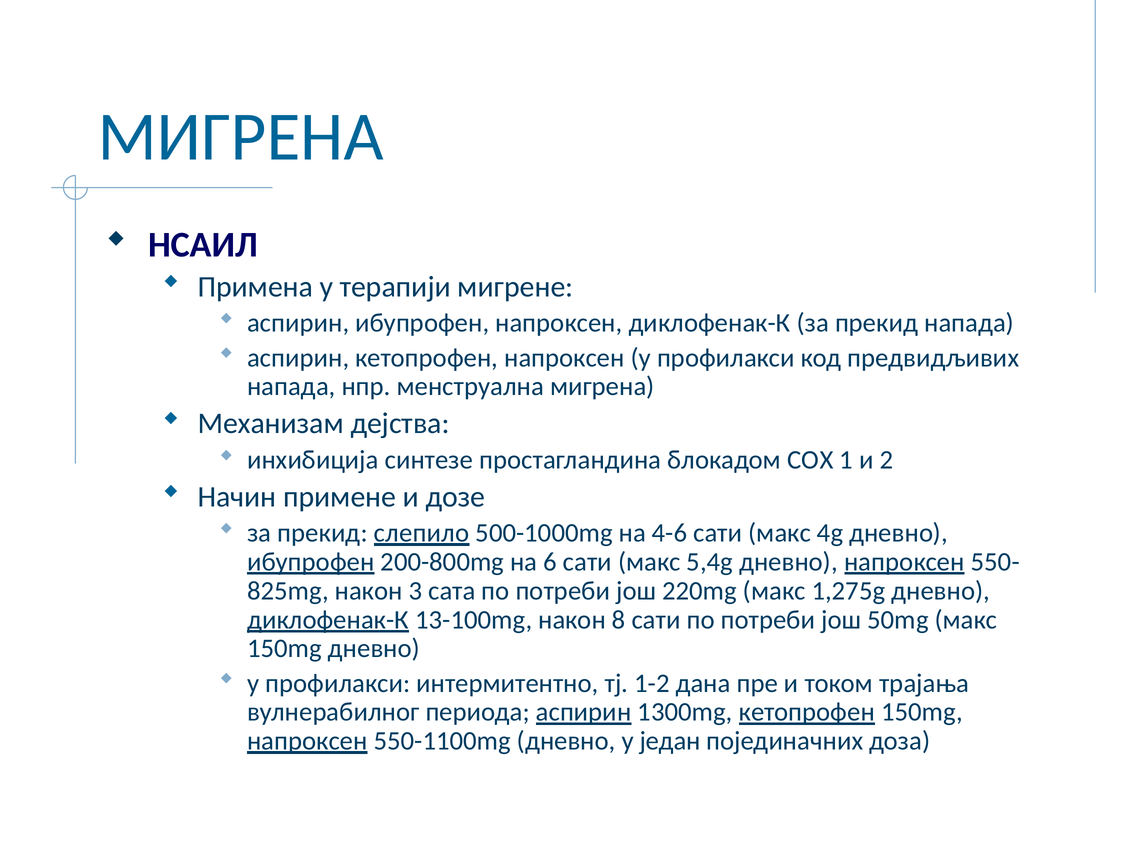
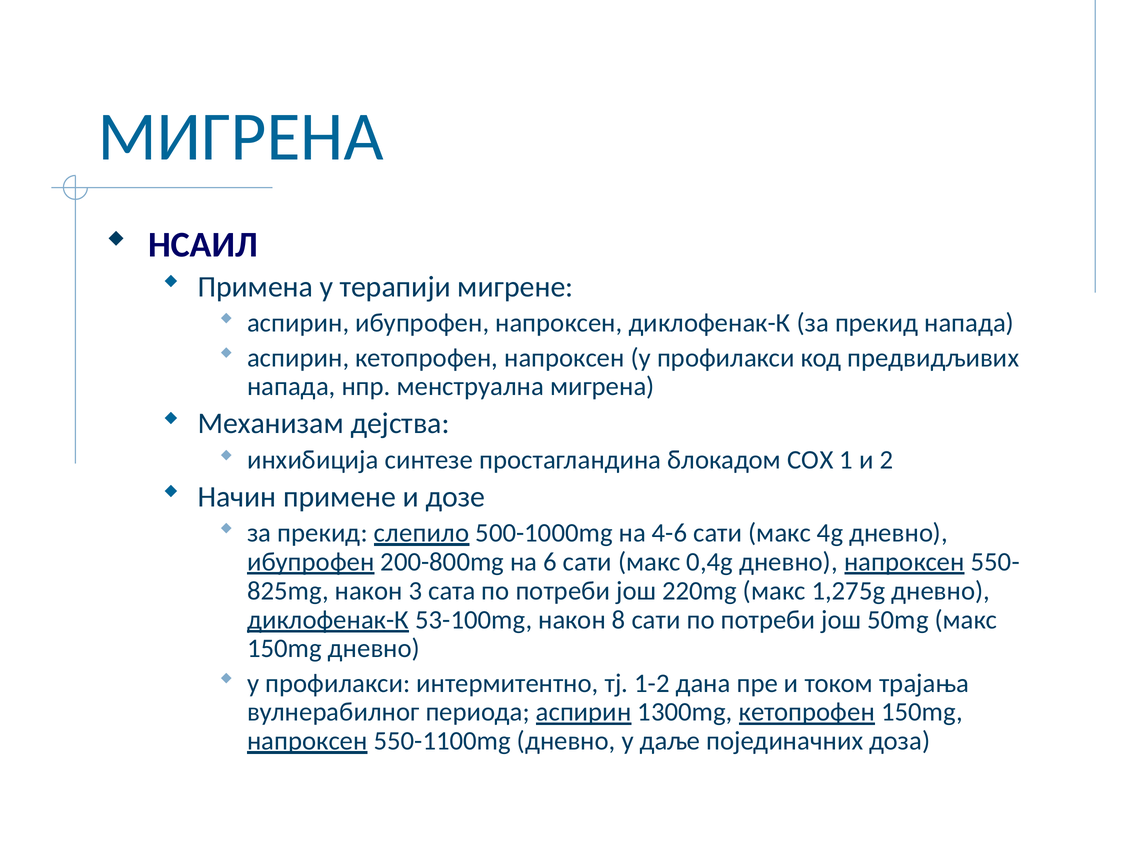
5,4g: 5,4g -> 0,4g
13-100mg: 13-100mg -> 53-100mg
један: један -> даље
